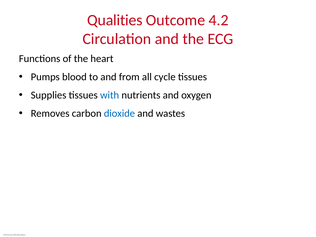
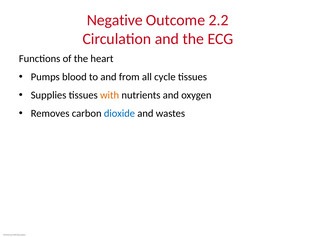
Qualities: Qualities -> Negative
4.2: 4.2 -> 2.2
with colour: blue -> orange
